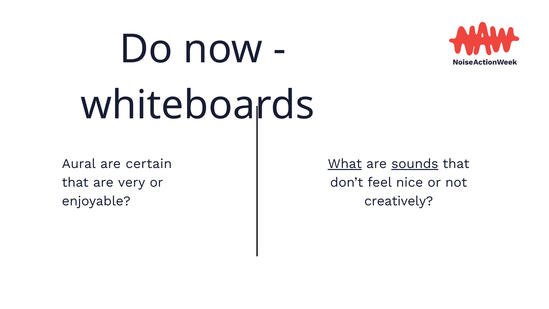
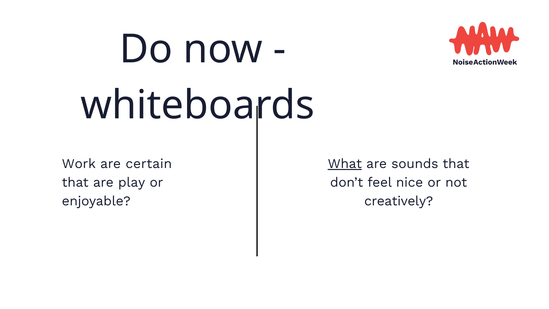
Aural: Aural -> Work
sounds underline: present -> none
very: very -> play
